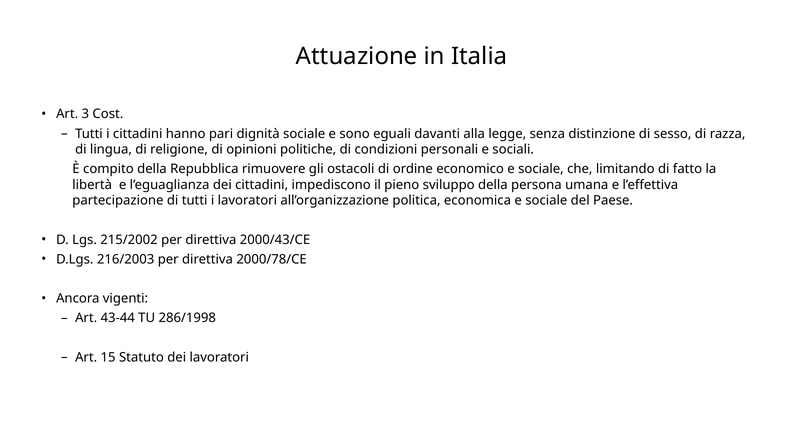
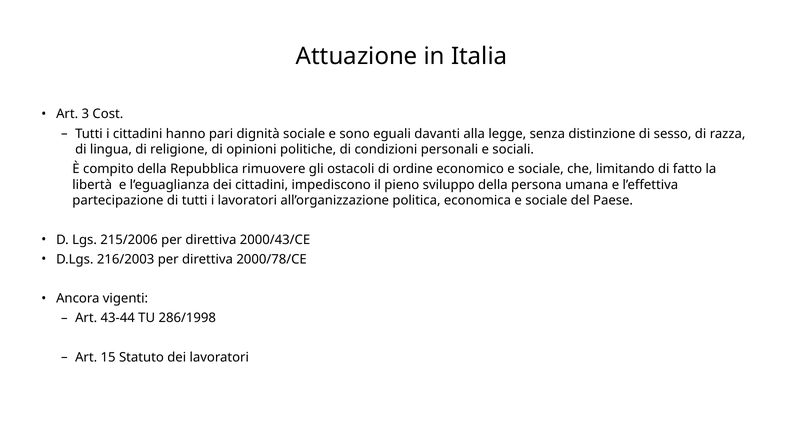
215/2002: 215/2002 -> 215/2006
